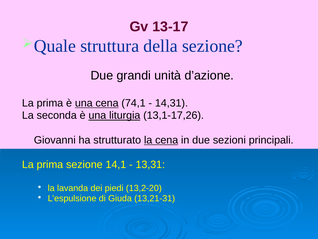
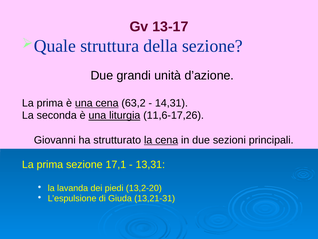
74,1: 74,1 -> 63,2
13,1-17,26: 13,1-17,26 -> 11,6-17,26
14,1: 14,1 -> 17,1
